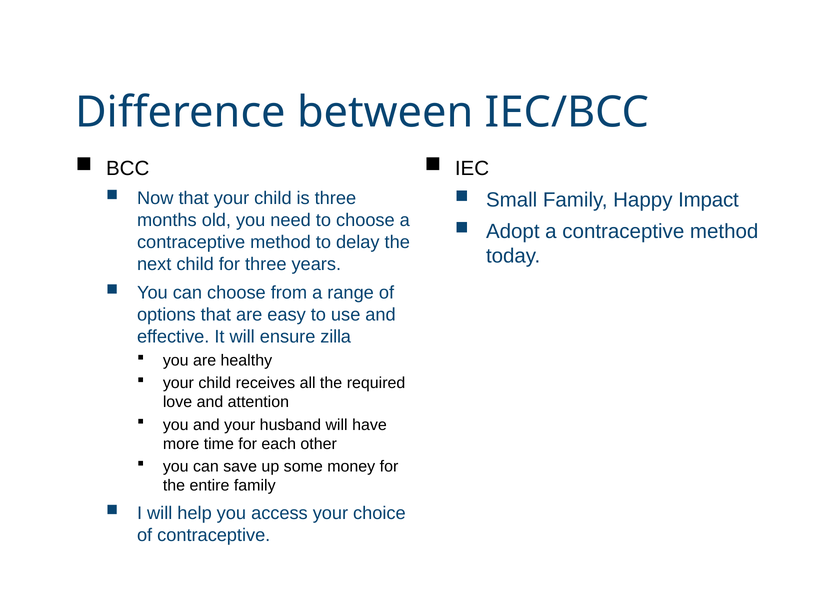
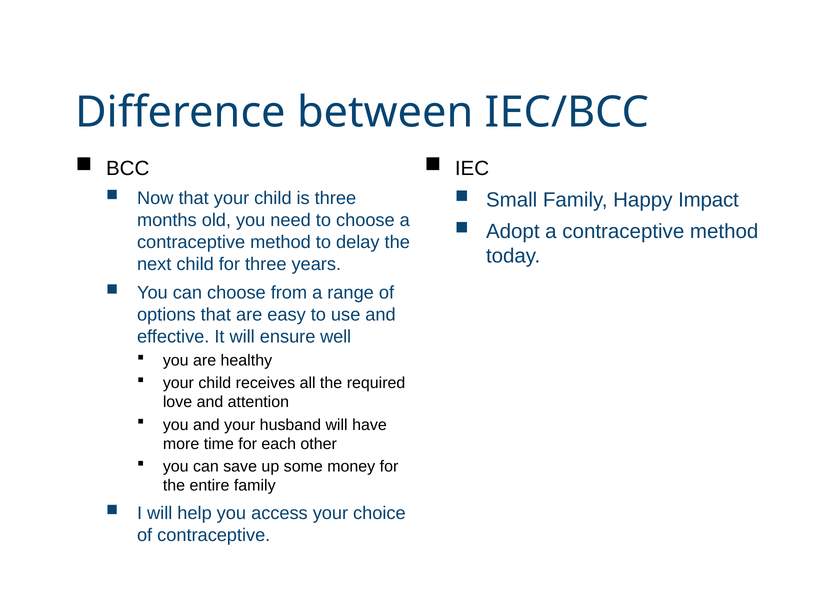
zilla: zilla -> well
